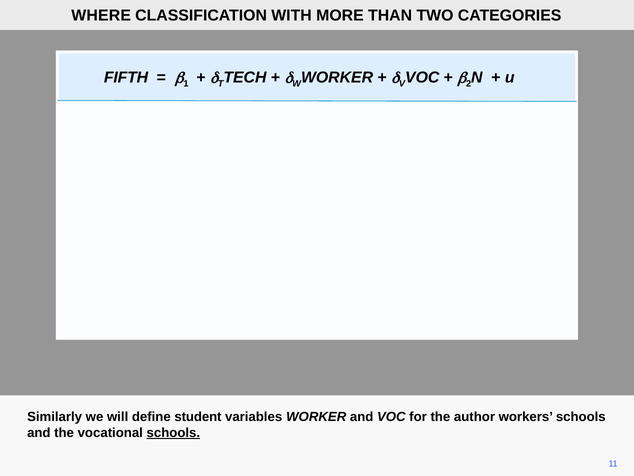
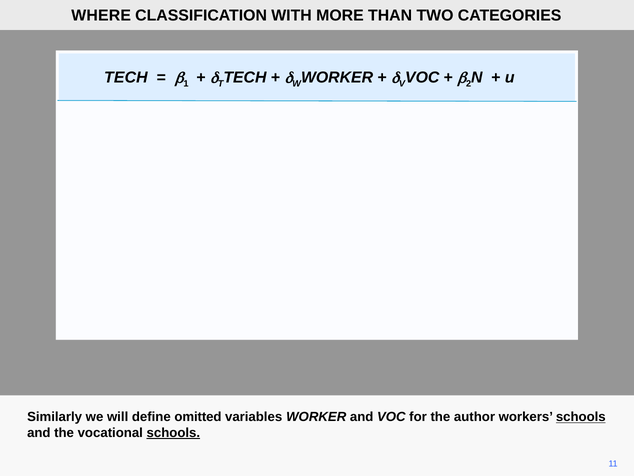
FIFTH at (126, 77): FIFTH -> TECH
student: student -> omitted
schools at (581, 417) underline: none -> present
